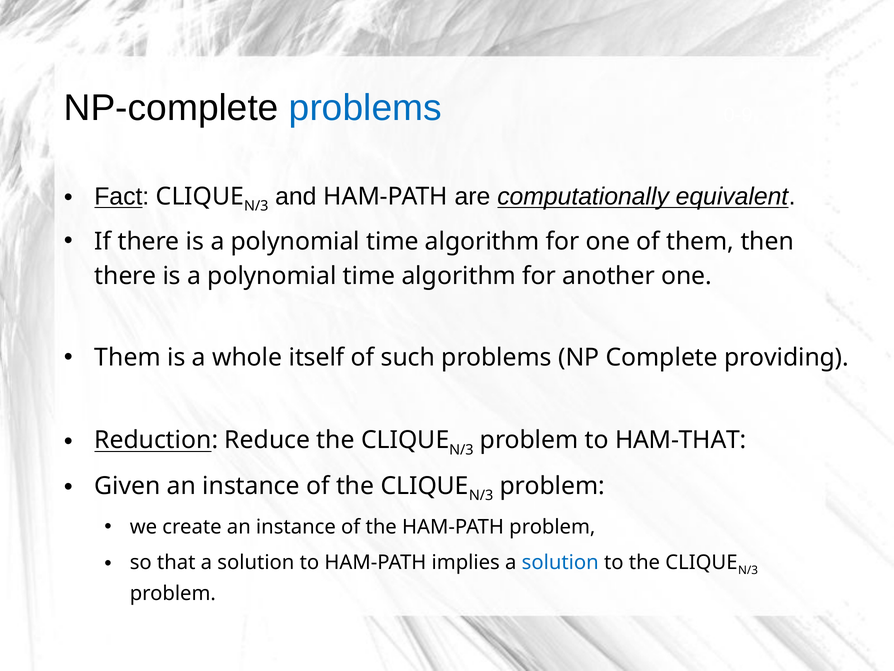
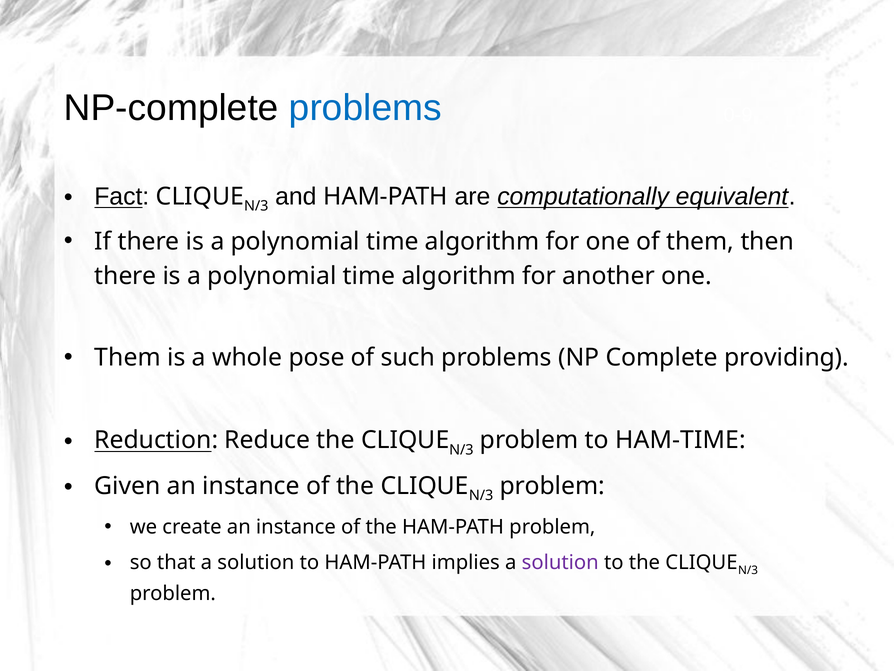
itself: itself -> pose
HAM-THAT: HAM-THAT -> HAM-TIME
solution at (560, 562) colour: blue -> purple
